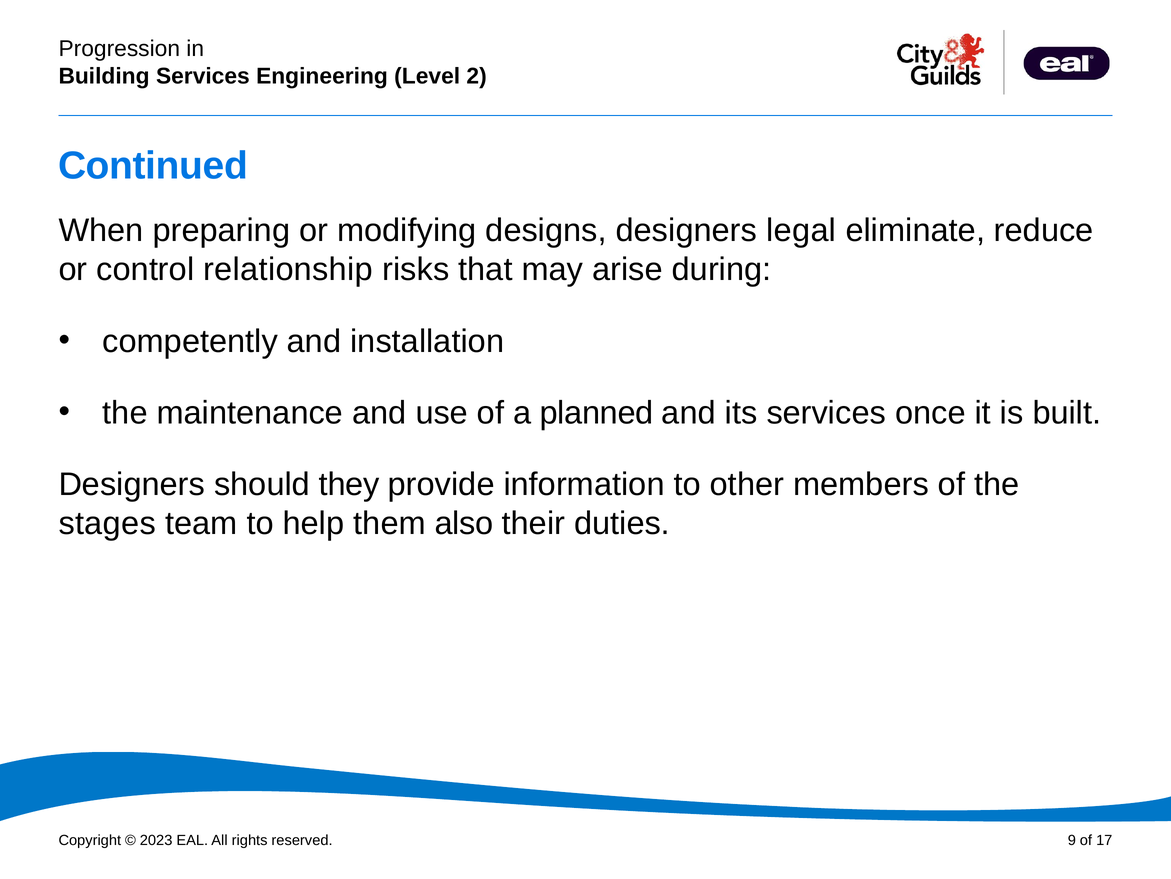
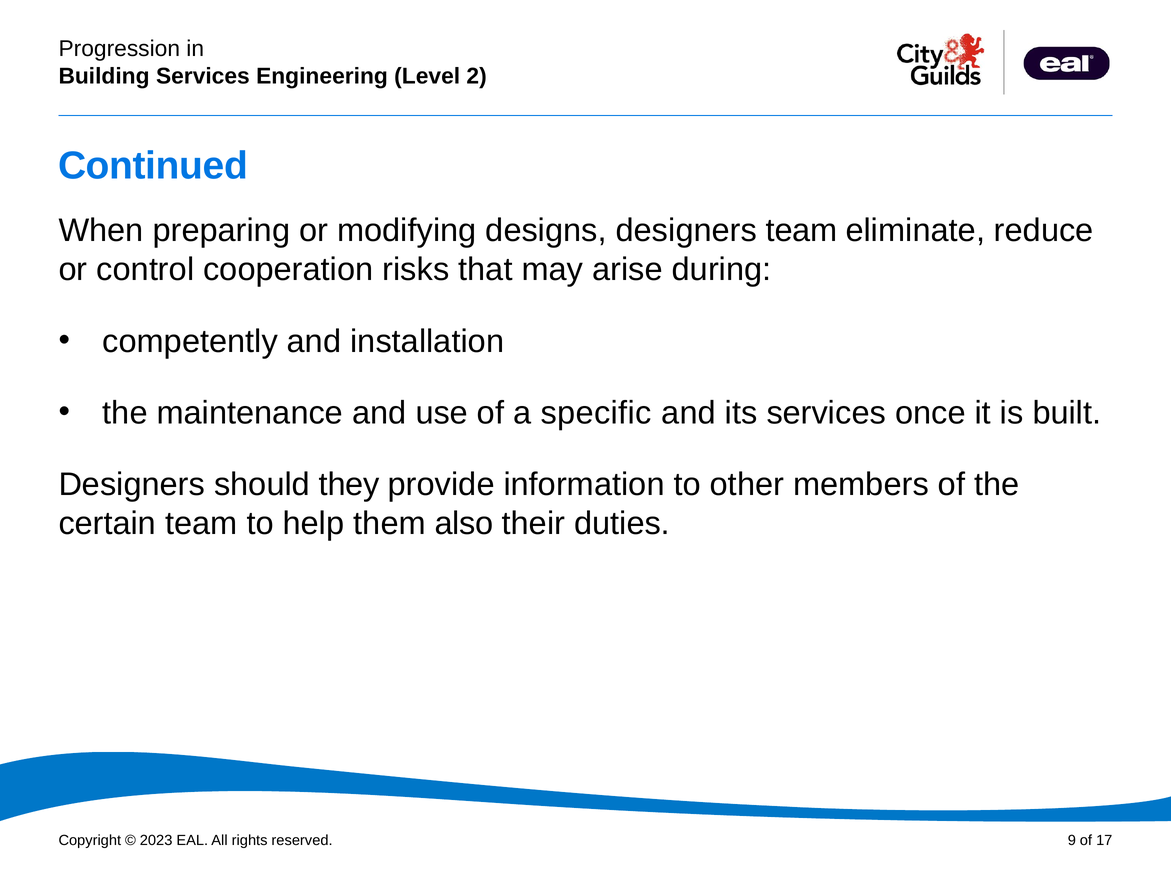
designers legal: legal -> team
relationship: relationship -> cooperation
planned: planned -> specific
stages: stages -> certain
